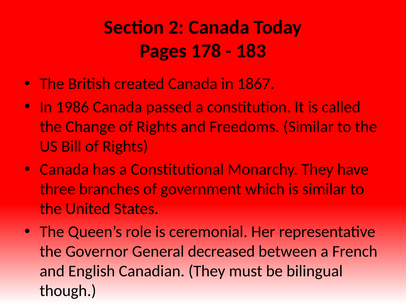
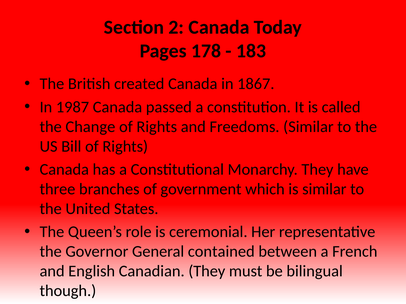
1986: 1986 -> 1987
decreased: decreased -> contained
